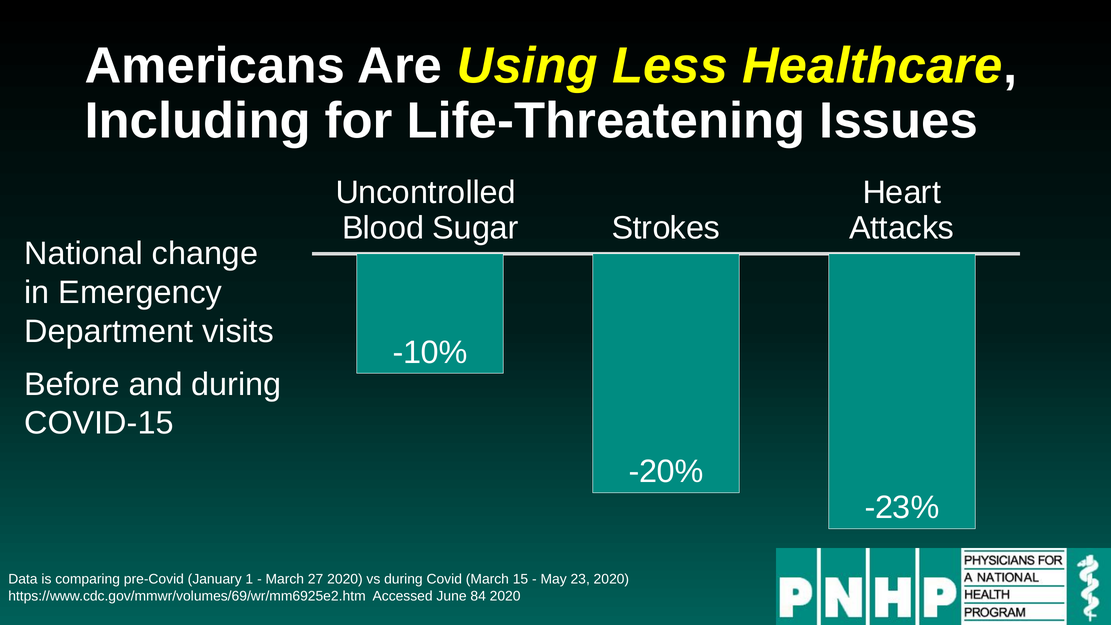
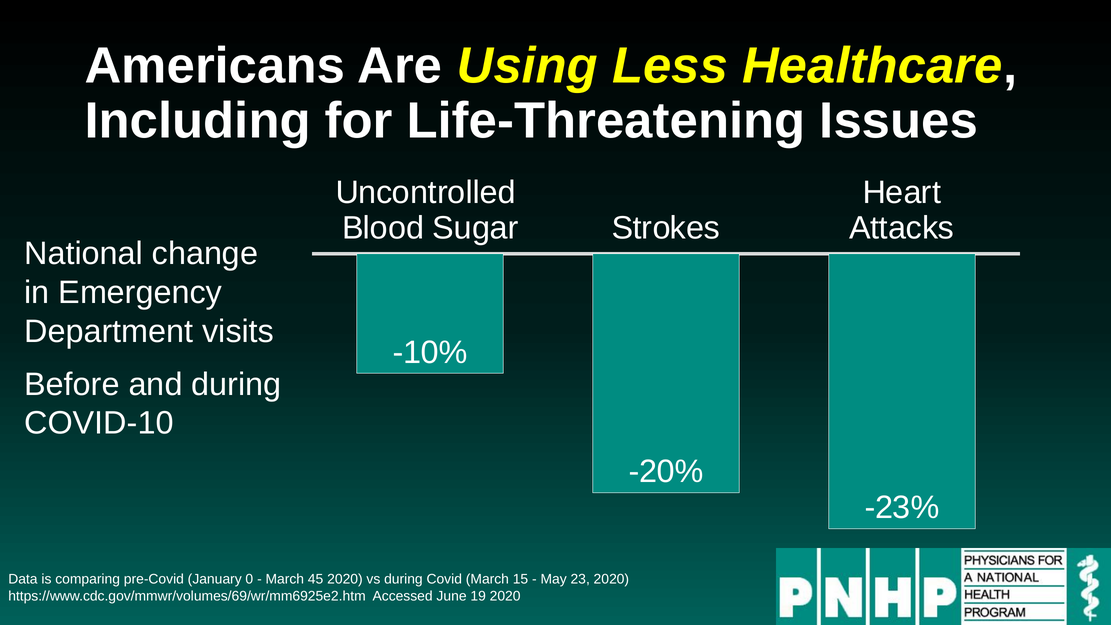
COVID-15: COVID-15 -> COVID-10
1: 1 -> 0
27: 27 -> 45
84: 84 -> 19
